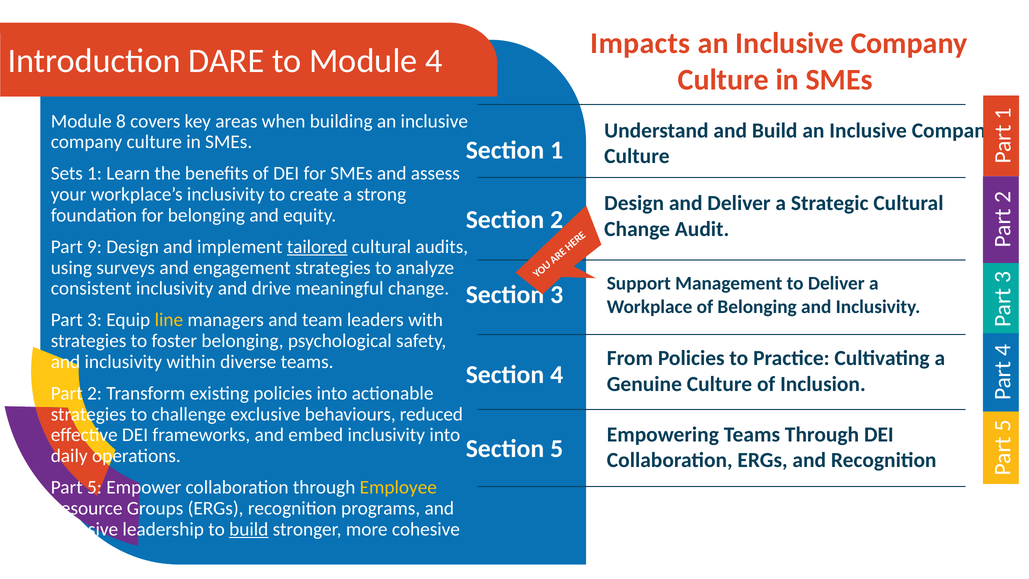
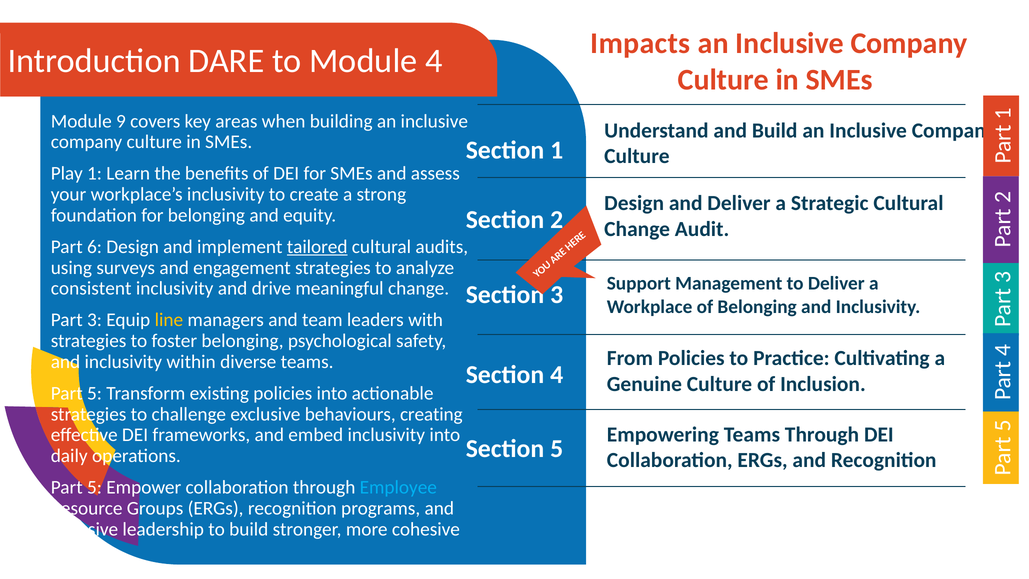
8: 8 -> 9
Sets: Sets -> Play
9: 9 -> 6
2 at (95, 393): 2 -> 5
reduced: reduced -> creating
Employee colour: yellow -> light blue
build at (249, 529) underline: present -> none
